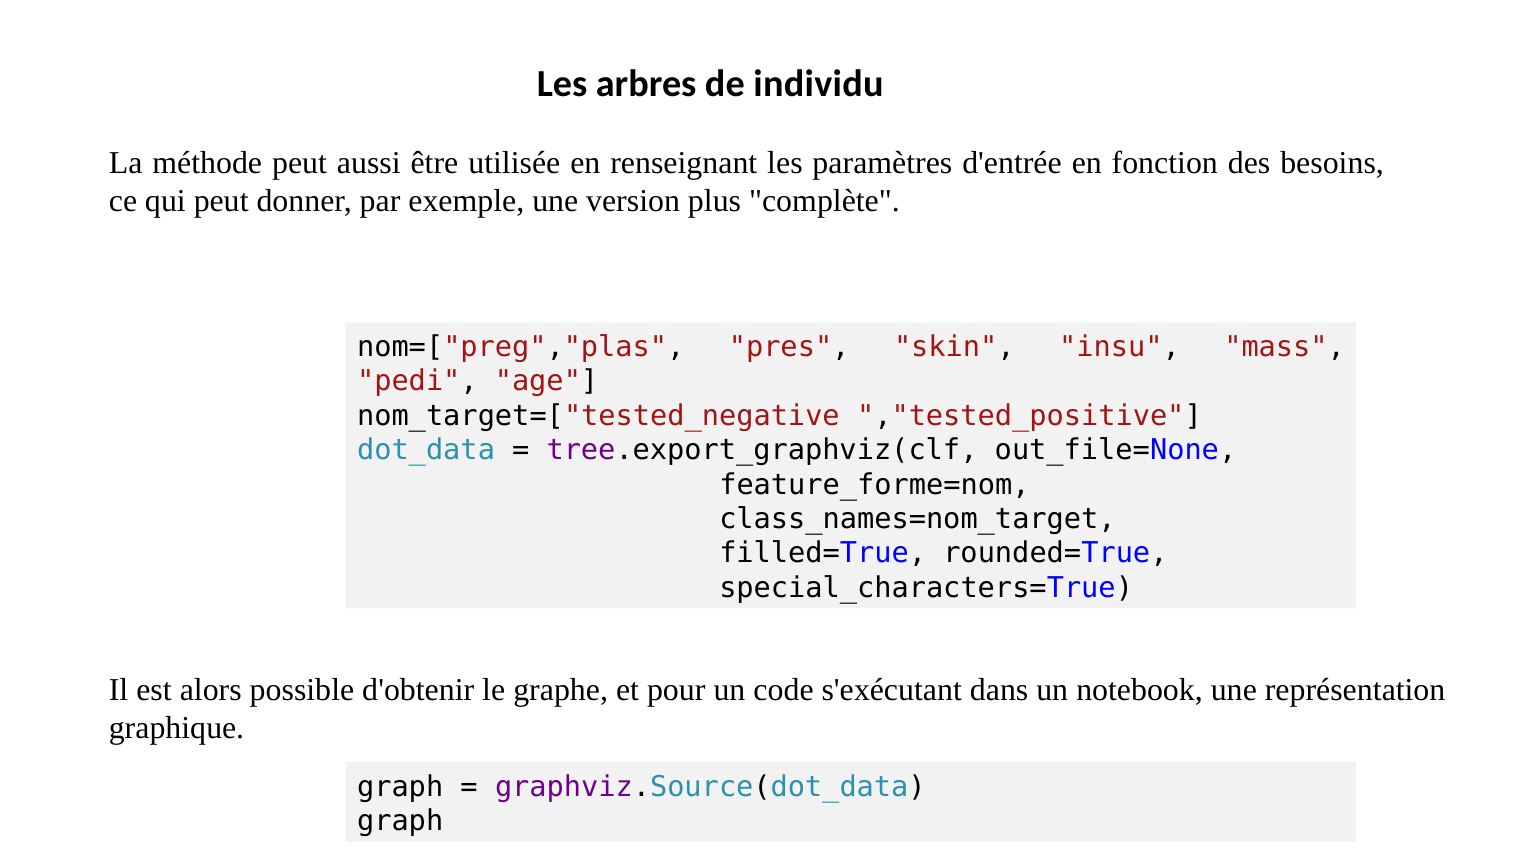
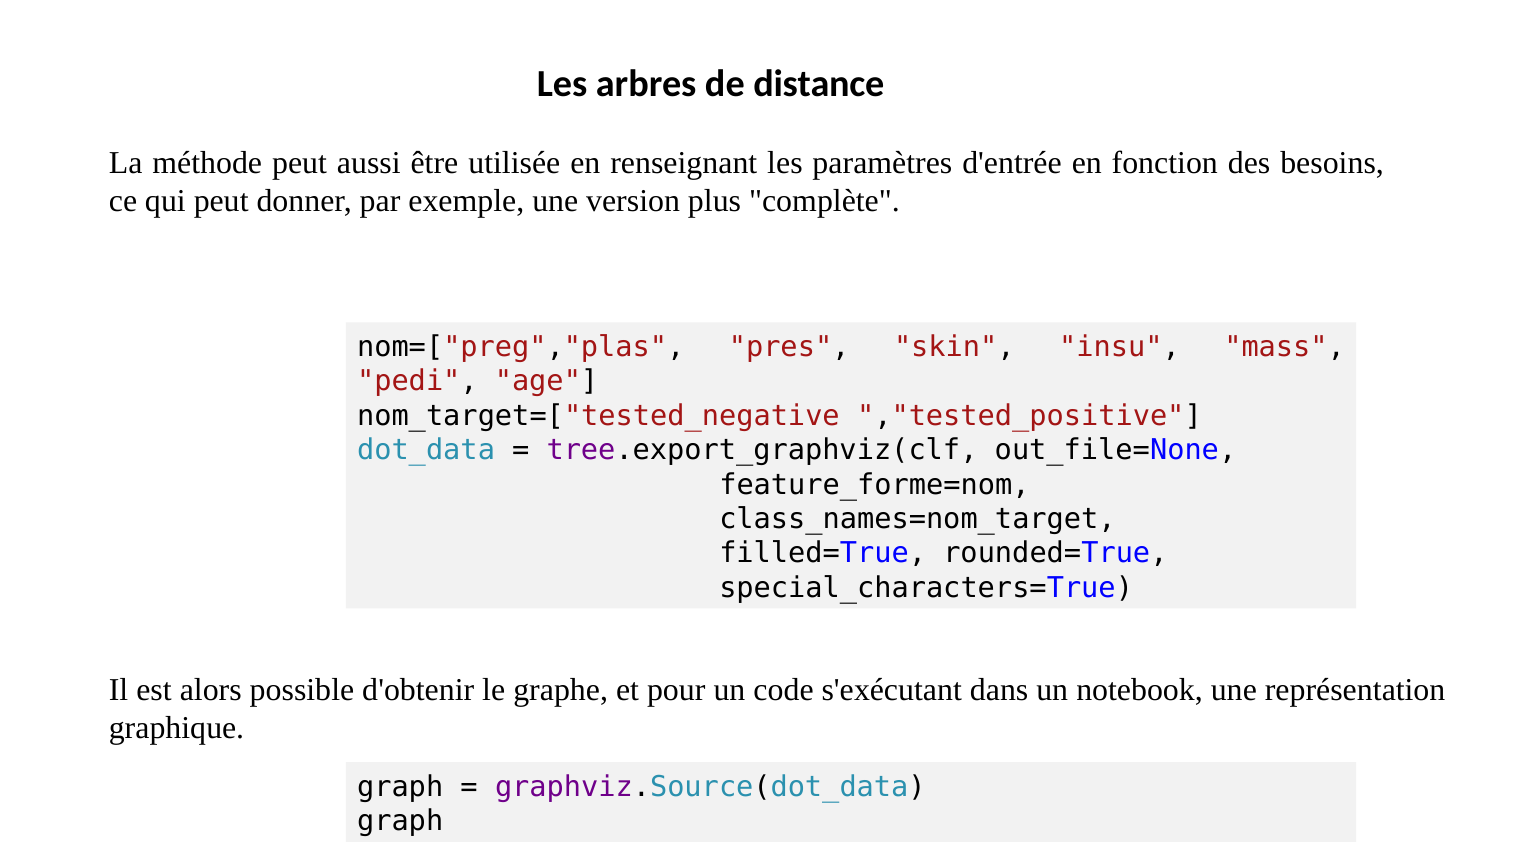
individu: individu -> distance
